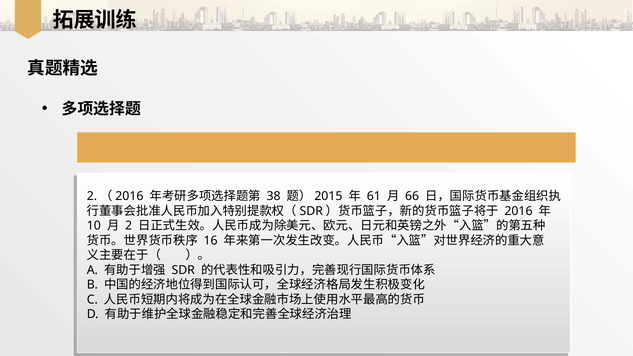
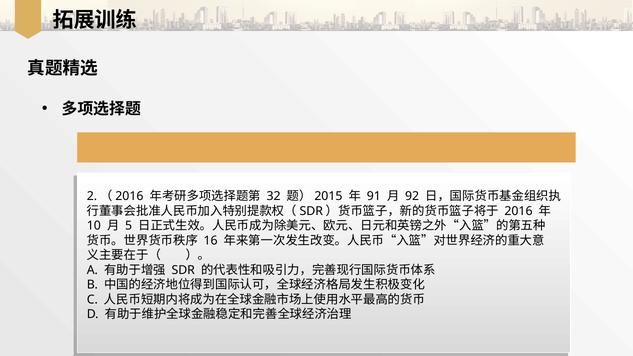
38: 38 -> 32
61: 61 -> 91
66: 66 -> 92
2: 2 -> 5
